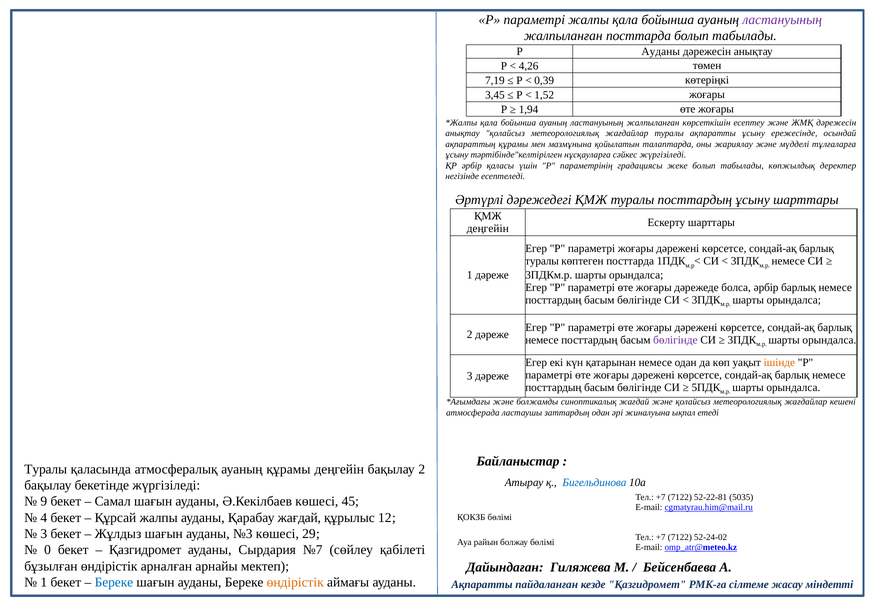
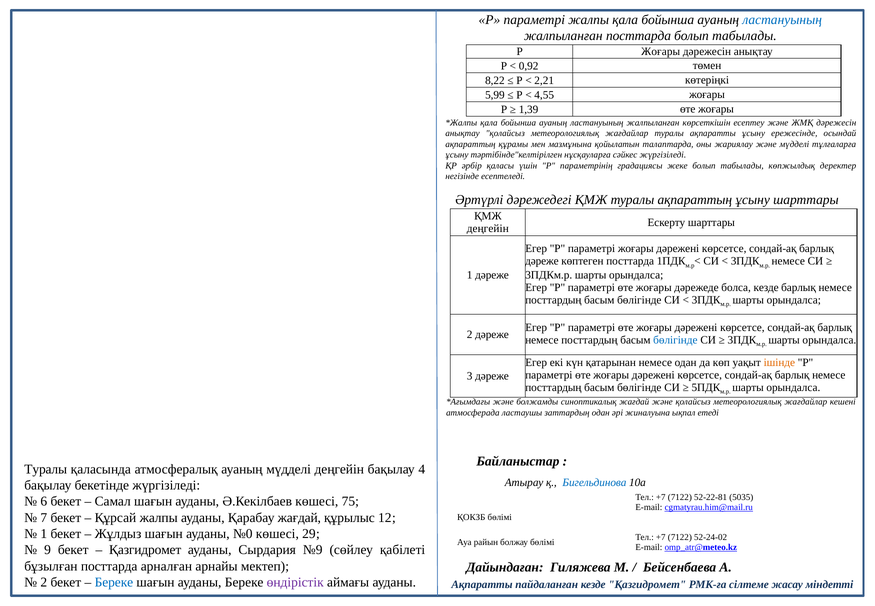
ластануының at (782, 20) colour: purple -> blue
Р Ауданы: Ауданы -> Жоғары
4,26: 4,26 -> 0,92
7,19: 7,19 -> 8,22
0,39: 0,39 -> 2,21
3,45: 3,45 -> 5,99
1,52: 1,52 -> 4,55
1,94: 1,94 -> 1,39
туралы посттардың: посттардың -> ақпараттың
туралы at (542, 261): туралы -> дәреже
болса әрбір: әрбір -> кезде
бөлігінде at (675, 340) colour: purple -> blue
ауаның құрамы: құрамы -> мүдделі
бақылау 2: 2 -> 4
9: 9 -> 6
45: 45 -> 75
4: 4 -> 7
3 at (44, 534): 3 -> 1
№3: №3 -> №0
0: 0 -> 9
№7: №7 -> №9
бұзылған өндірістік: өндірістік -> посттарда
1 at (44, 582): 1 -> 2
өндірістік at (295, 582) colour: orange -> purple
